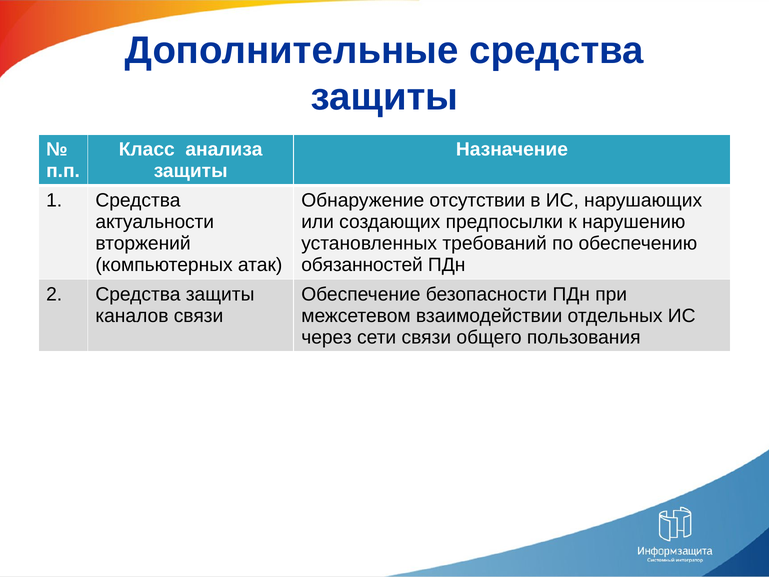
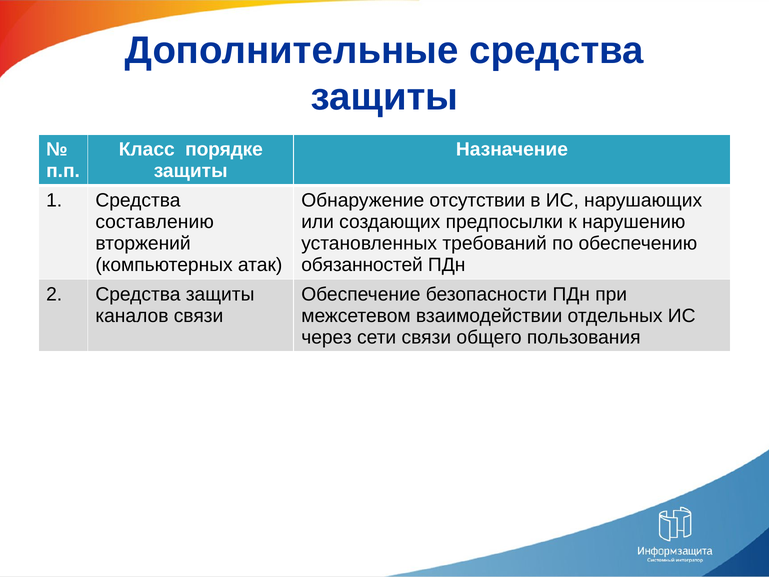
анализа: анализа -> порядке
актуальности: актуальности -> составлению
